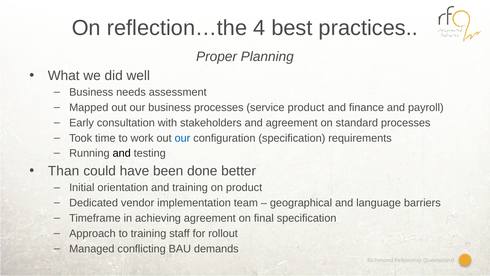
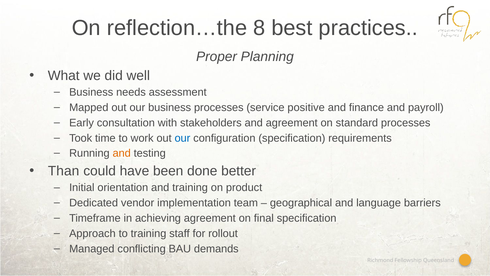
4: 4 -> 8
service product: product -> positive
and at (122, 153) colour: black -> orange
